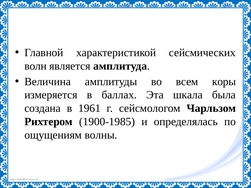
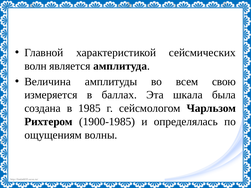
коры: коры -> свою
1961: 1961 -> 1985
